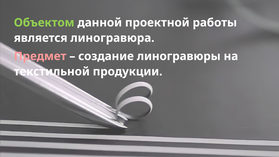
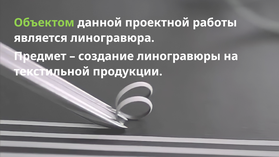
Предмет colour: pink -> white
